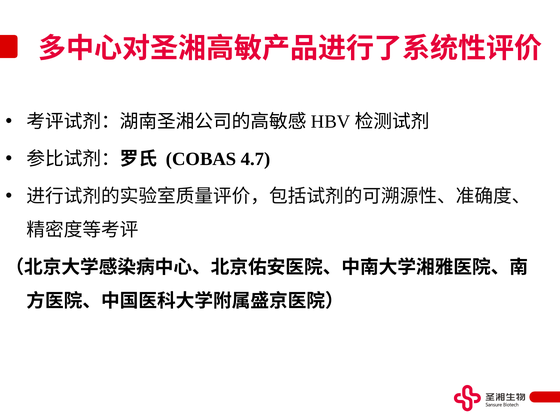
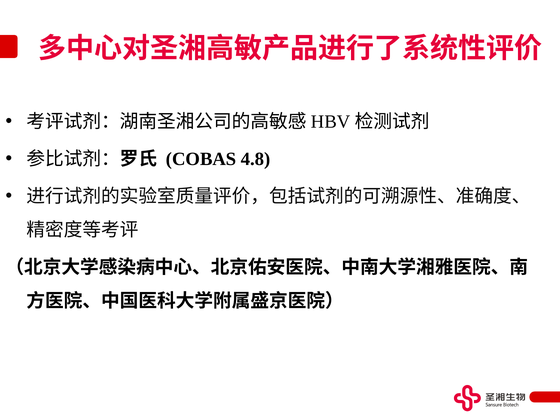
4.7: 4.7 -> 4.8
